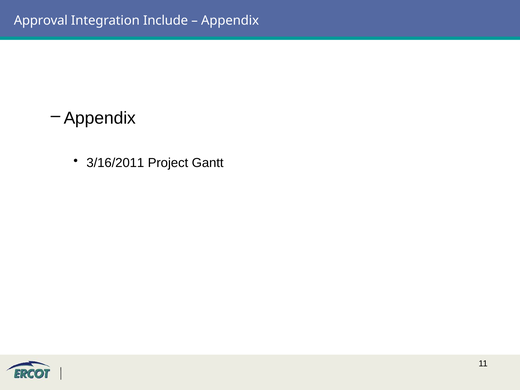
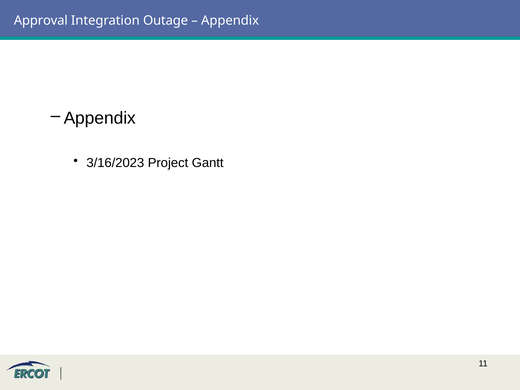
Include: Include -> Outage
3/16/2011: 3/16/2011 -> 3/16/2023
